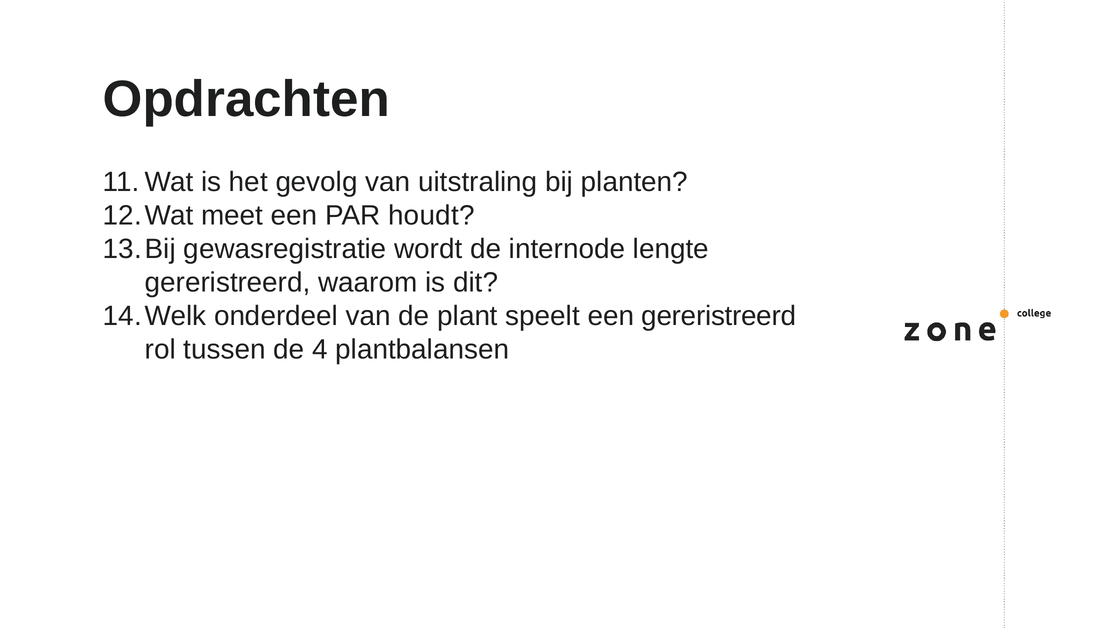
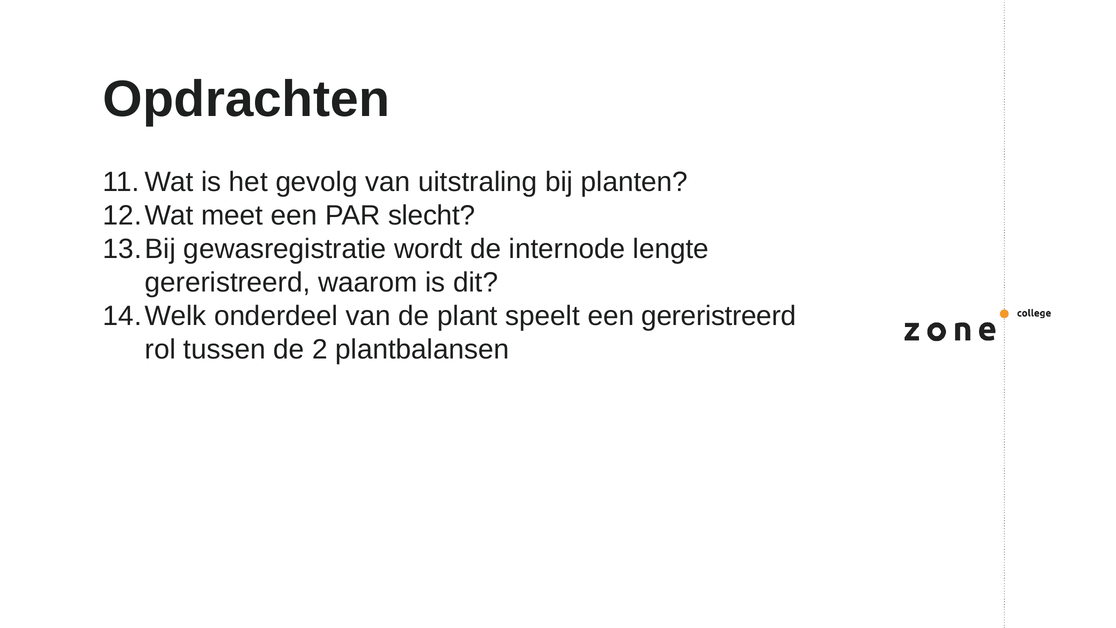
houdt: houdt -> slecht
4: 4 -> 2
